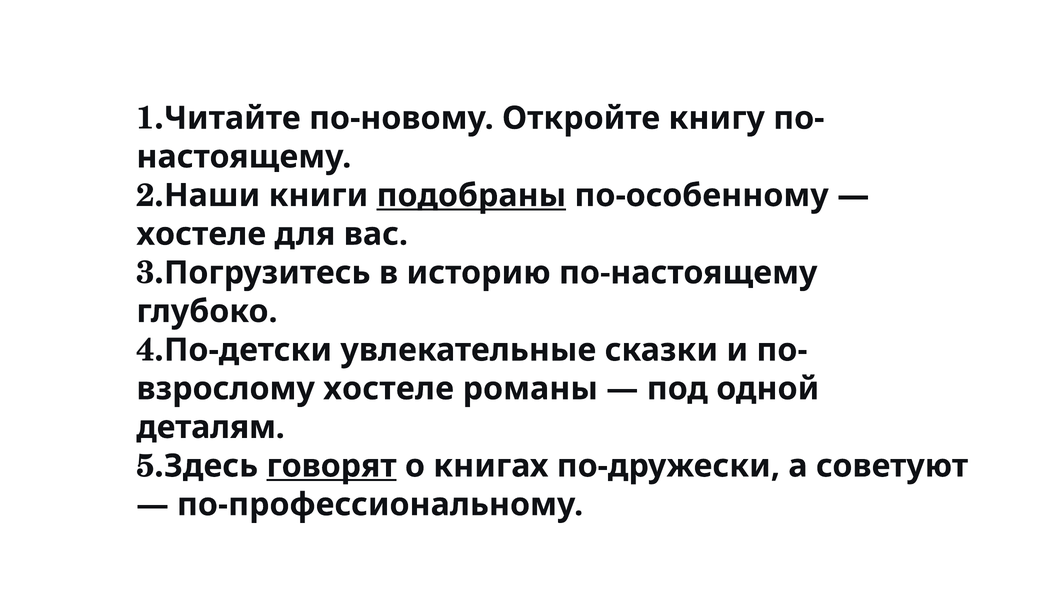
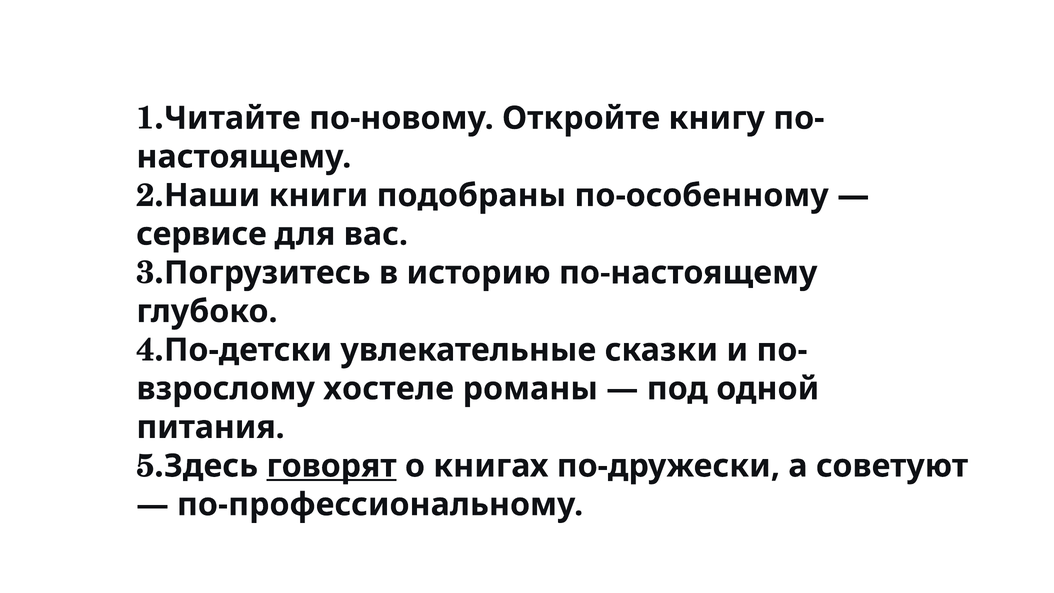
подобраны underline: present -> none
хостеле at (201, 234): хостеле -> сервисе
деталям: деталям -> питания
